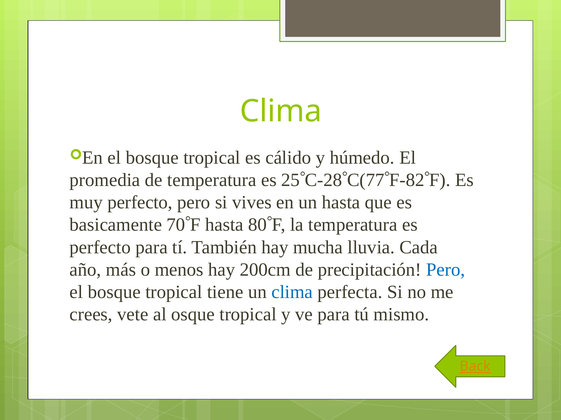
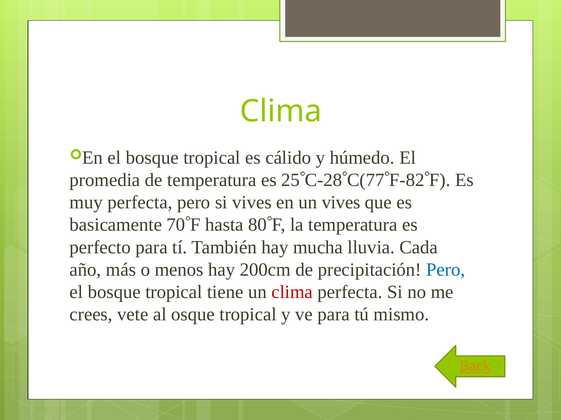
muy perfecto: perfecto -> perfecta
un hasta: hasta -> vives
clima at (292, 293) colour: blue -> red
